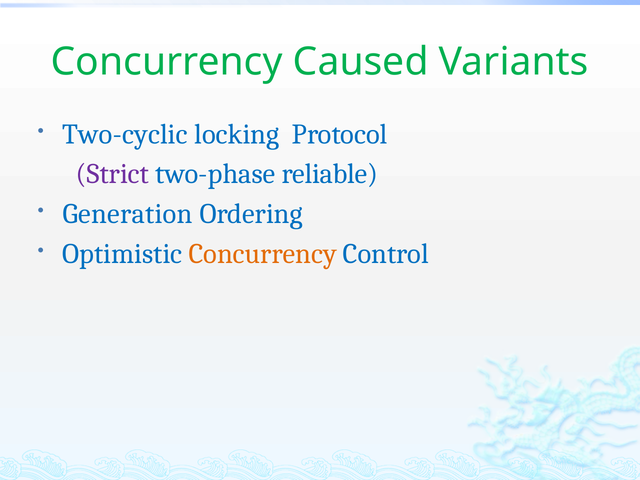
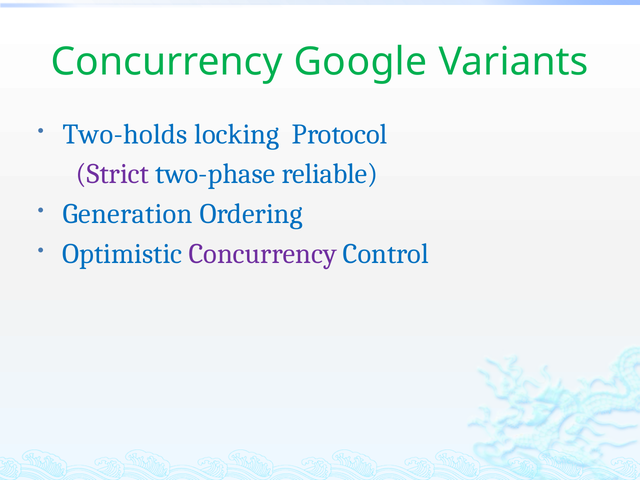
Caused: Caused -> Google
Two-cyclic: Two-cyclic -> Two-holds
Concurrency at (263, 254) colour: orange -> purple
